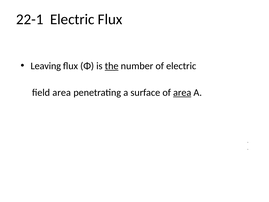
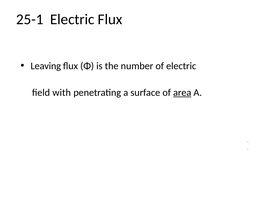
22-1: 22-1 -> 25-1
the underline: present -> none
field area: area -> with
